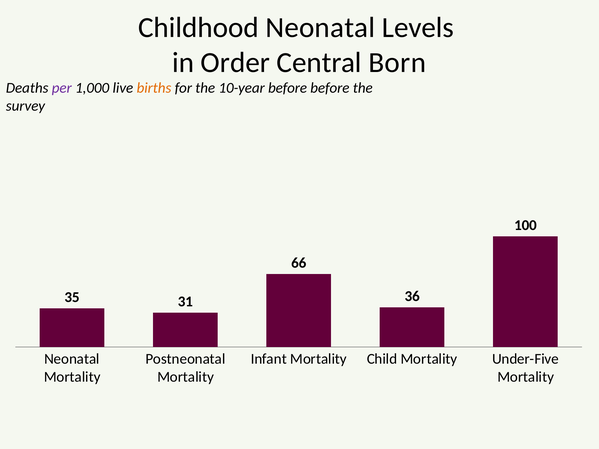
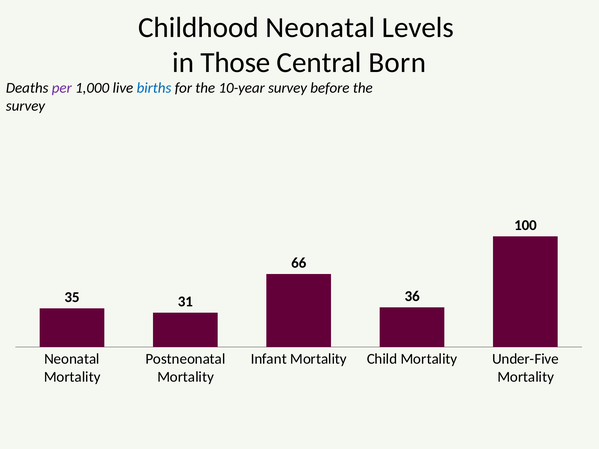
Order: Order -> Those
births colour: orange -> blue
10-year before: before -> survey
